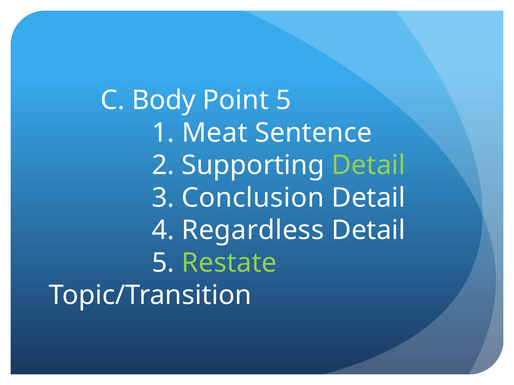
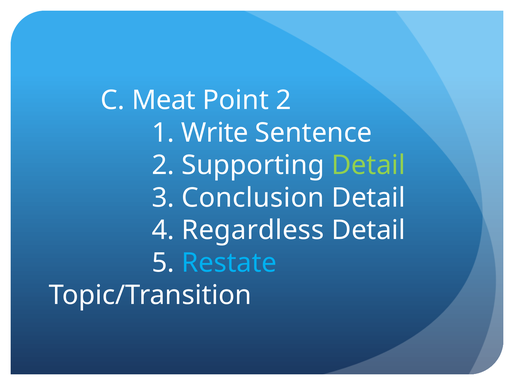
Body: Body -> Meat
Point 5: 5 -> 2
Meat: Meat -> Write
Restate colour: light green -> light blue
